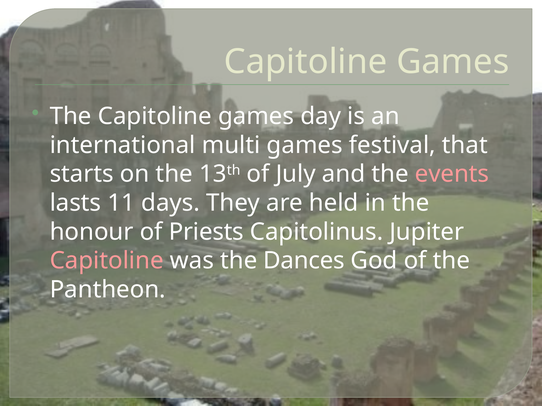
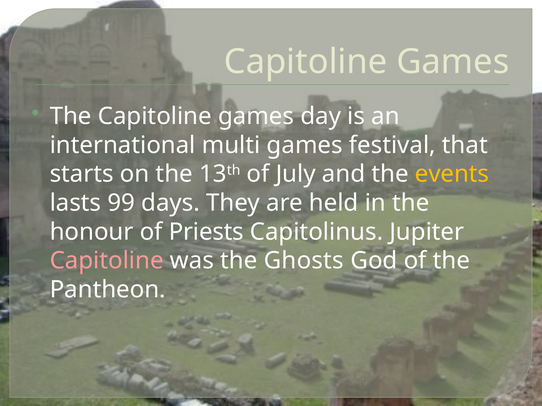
events colour: pink -> yellow
11: 11 -> 99
Dances: Dances -> Ghosts
